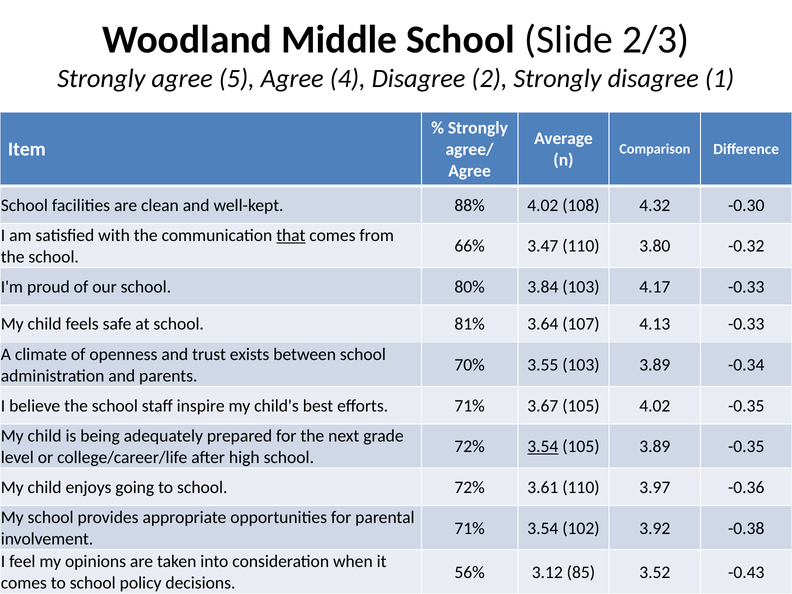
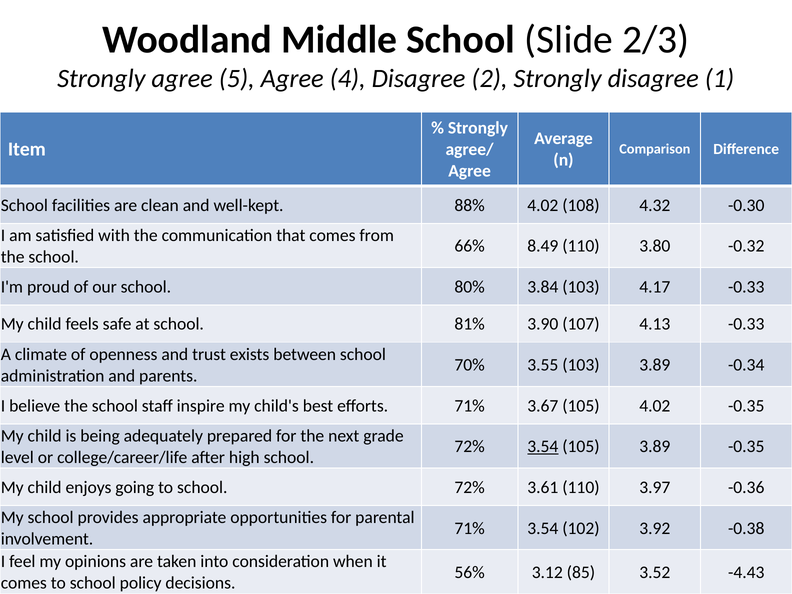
that underline: present -> none
3.47: 3.47 -> 8.49
3.64: 3.64 -> 3.90
-0.43: -0.43 -> -4.43
